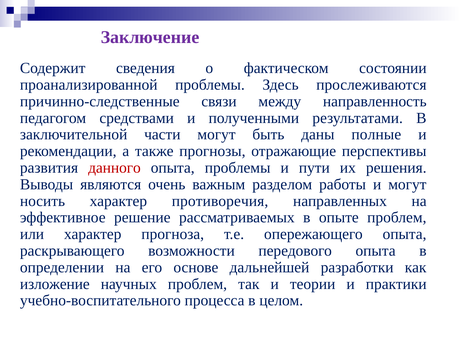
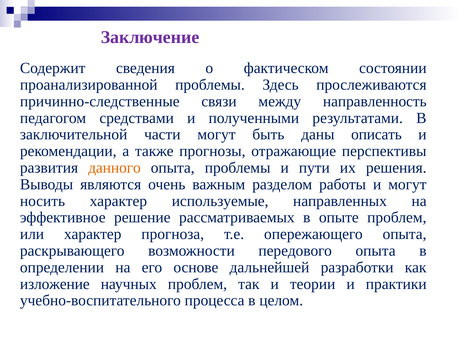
полные: полные -> описать
данного colour: red -> orange
противоречия: противоречия -> используемые
